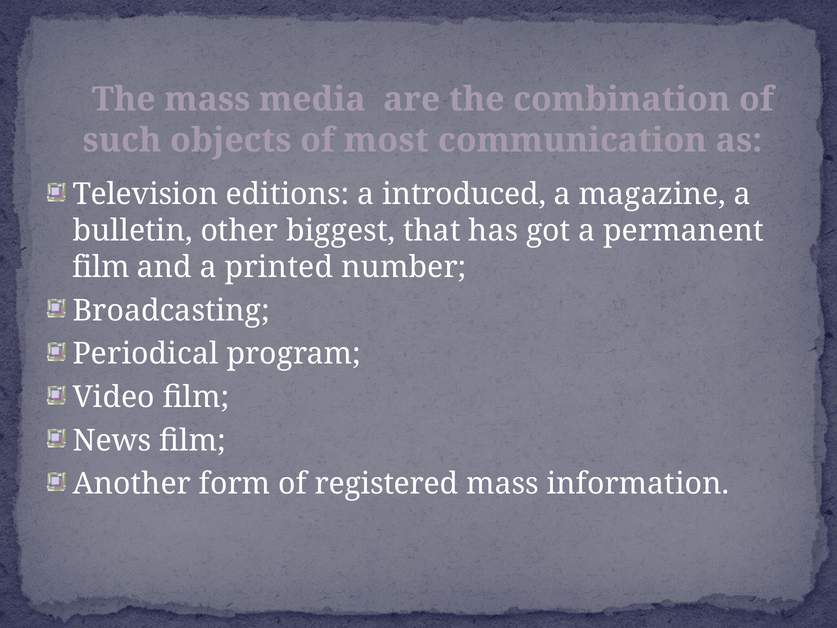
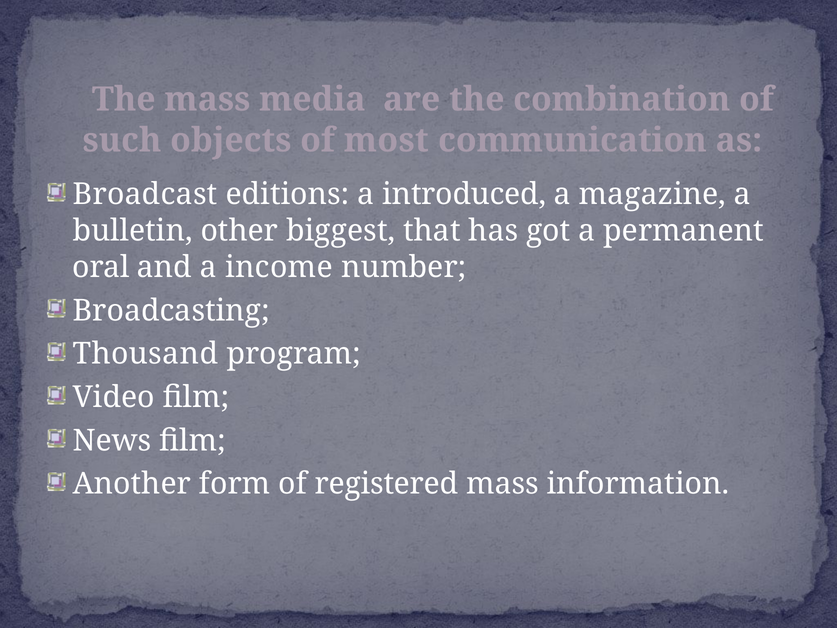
Television: Television -> Broadcast
film at (101, 267): film -> oral
printed: printed -> income
Periodical: Periodical -> Thousand
